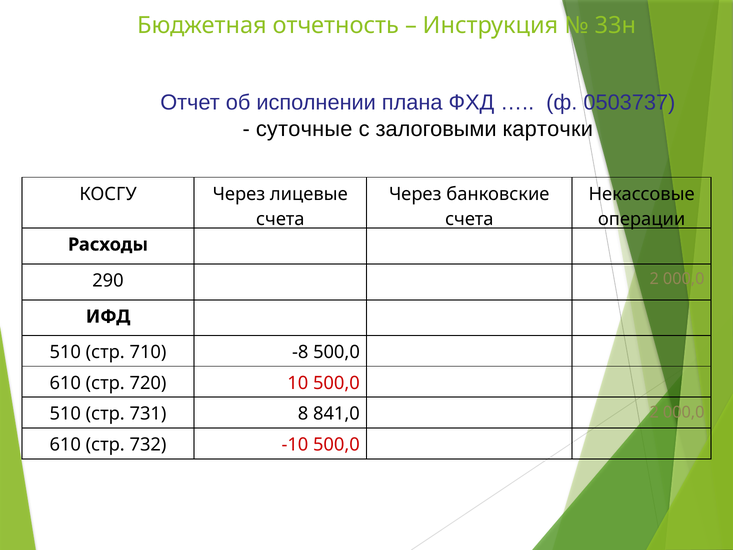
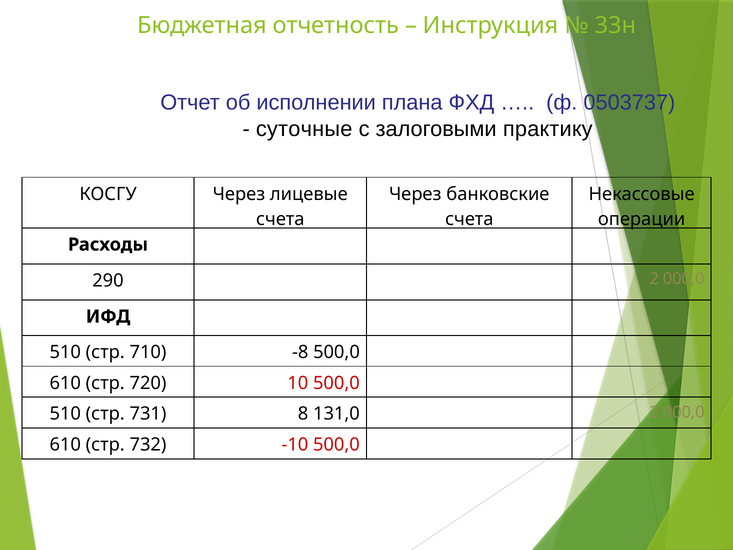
карточки: карточки -> практику
841,0: 841,0 -> 131,0
